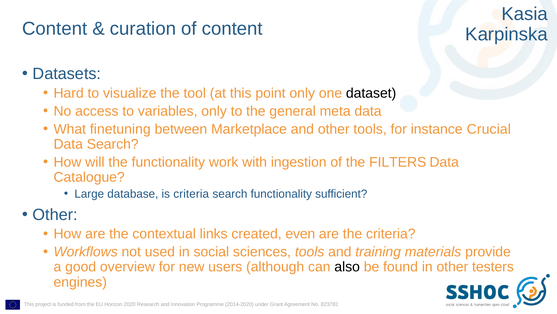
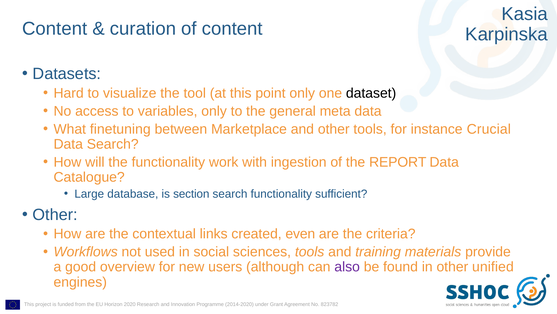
FILTERS: FILTERS -> REPORT
is criteria: criteria -> section
also colour: black -> purple
testers: testers -> unified
